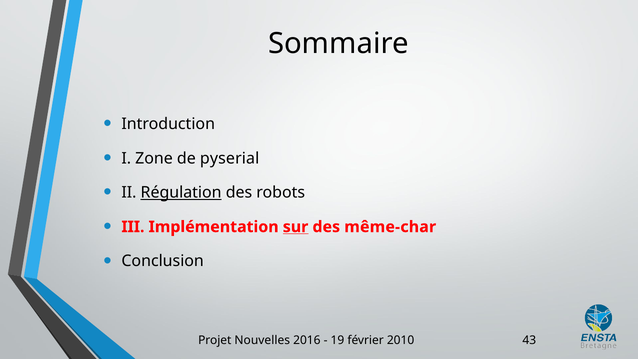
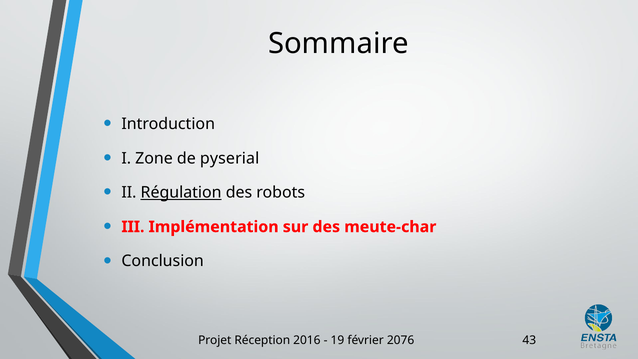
sur underline: present -> none
même-char: même-char -> meute-char
Nouvelles: Nouvelles -> Réception
2010: 2010 -> 2076
